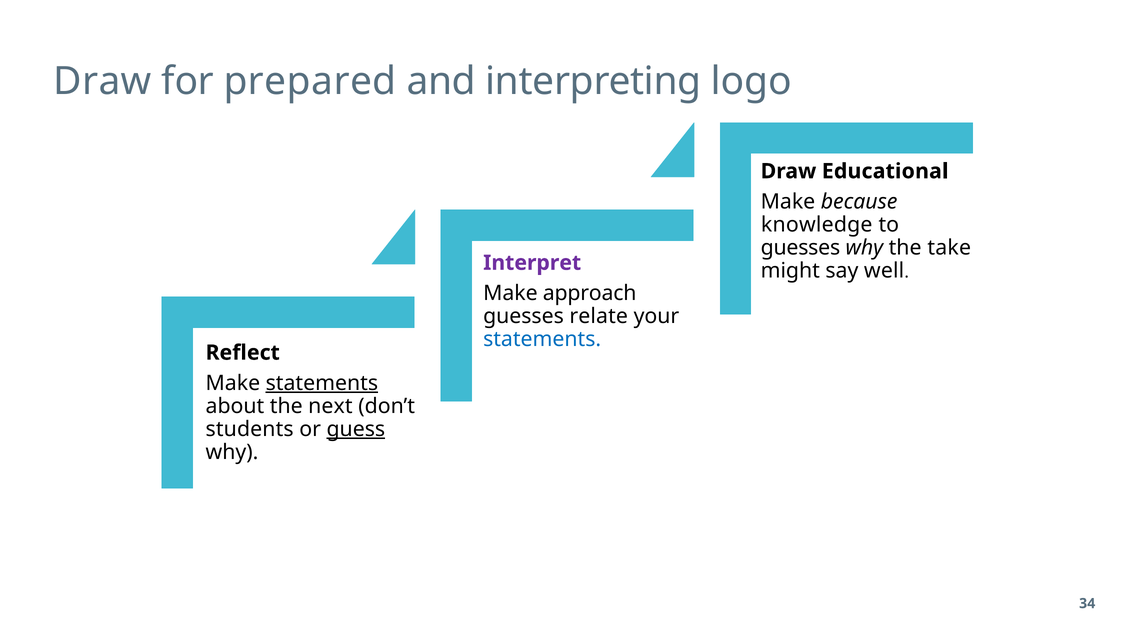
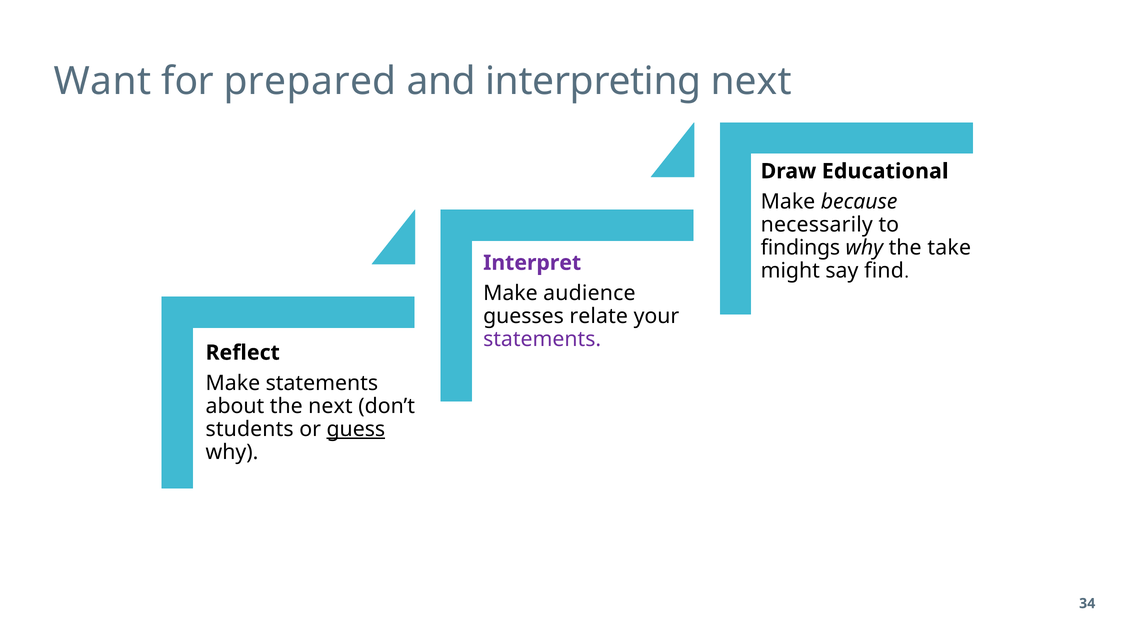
Draw at (102, 81): Draw -> Want
interpreting logo: logo -> next
knowledge: knowledge -> necessarily
guesses at (800, 248): guesses -> findings
well: well -> find
approach: approach -> audience
statements at (542, 339) colour: blue -> purple
statements at (322, 383) underline: present -> none
